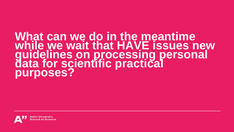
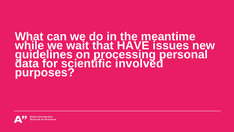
practical: practical -> involved
